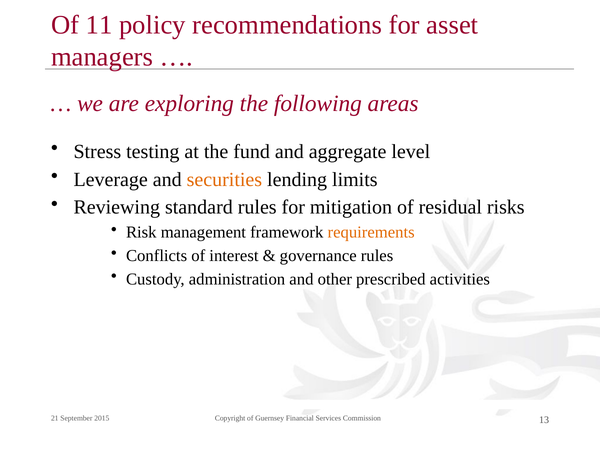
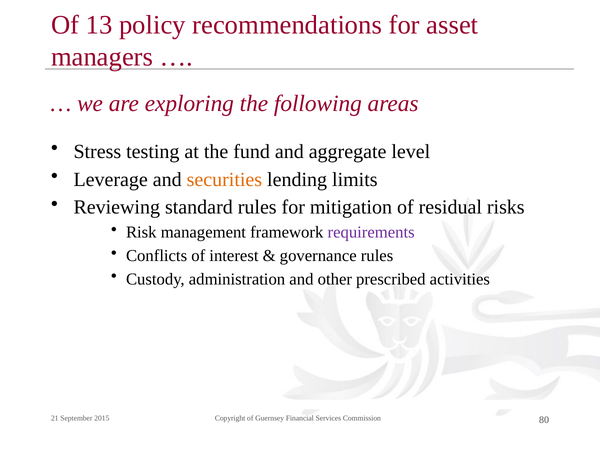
11: 11 -> 13
requirements colour: orange -> purple
13: 13 -> 80
